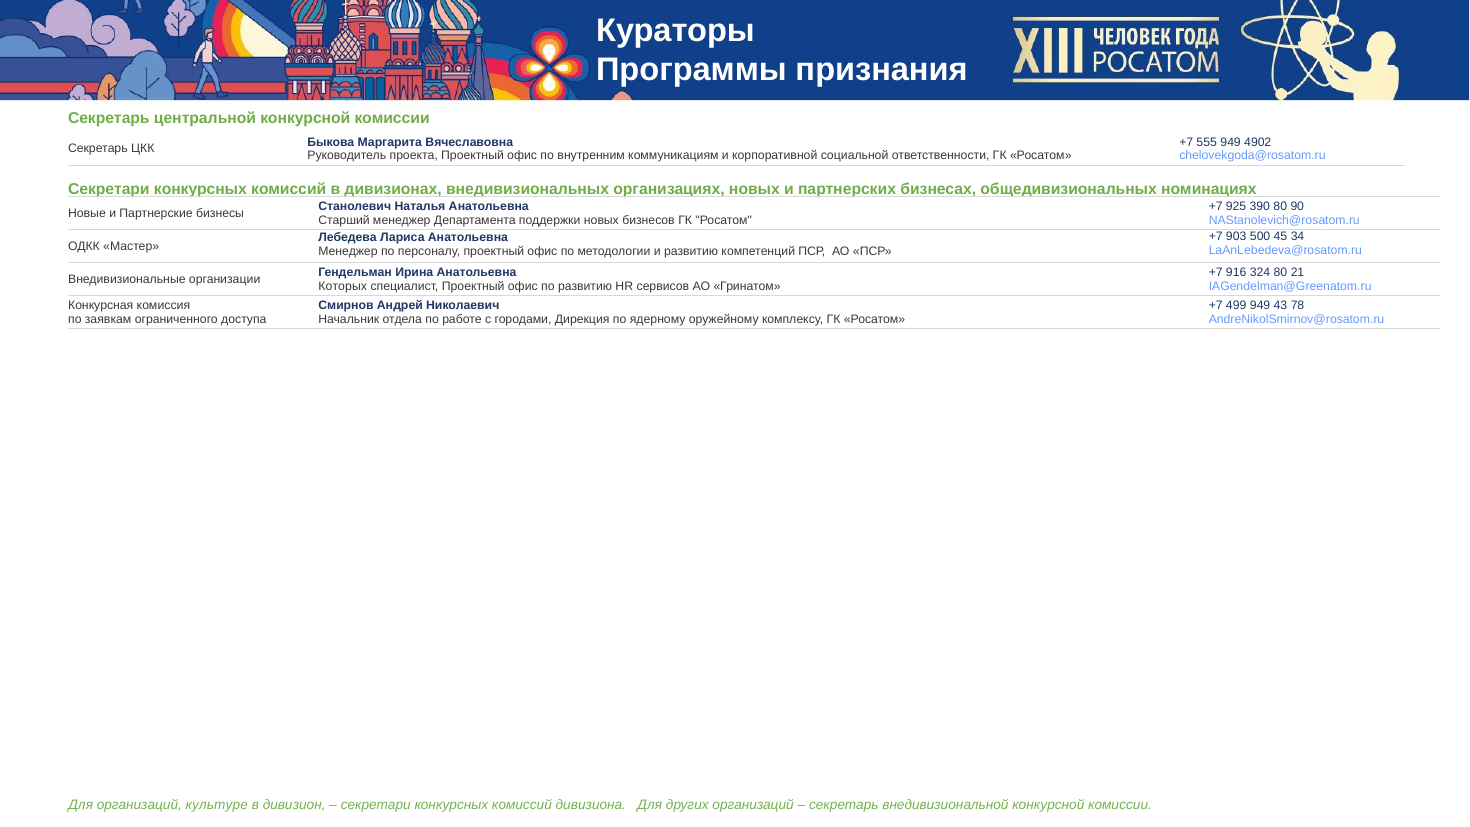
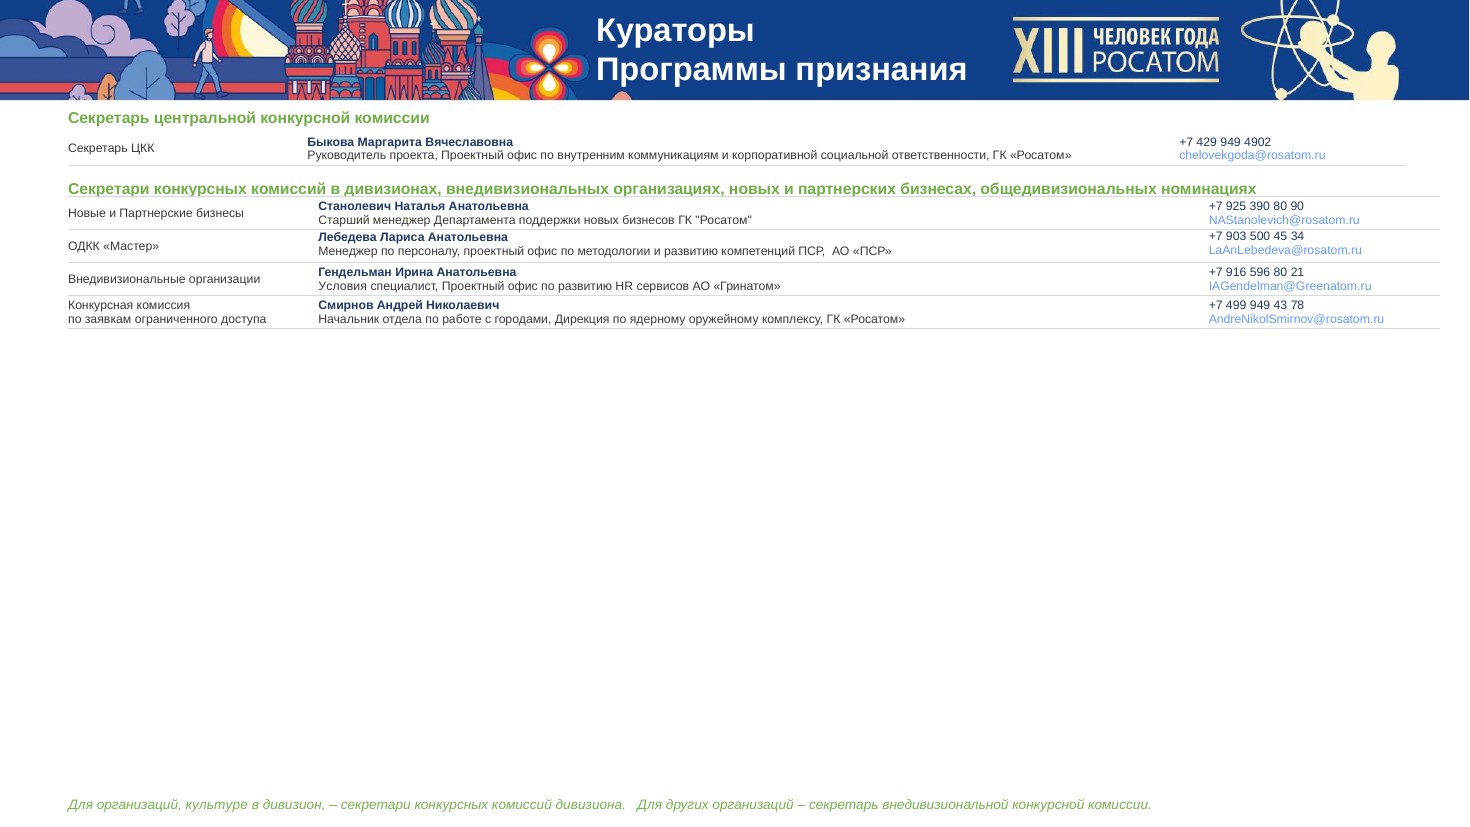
555: 555 -> 429
324: 324 -> 596
Которых: Которых -> Условия
